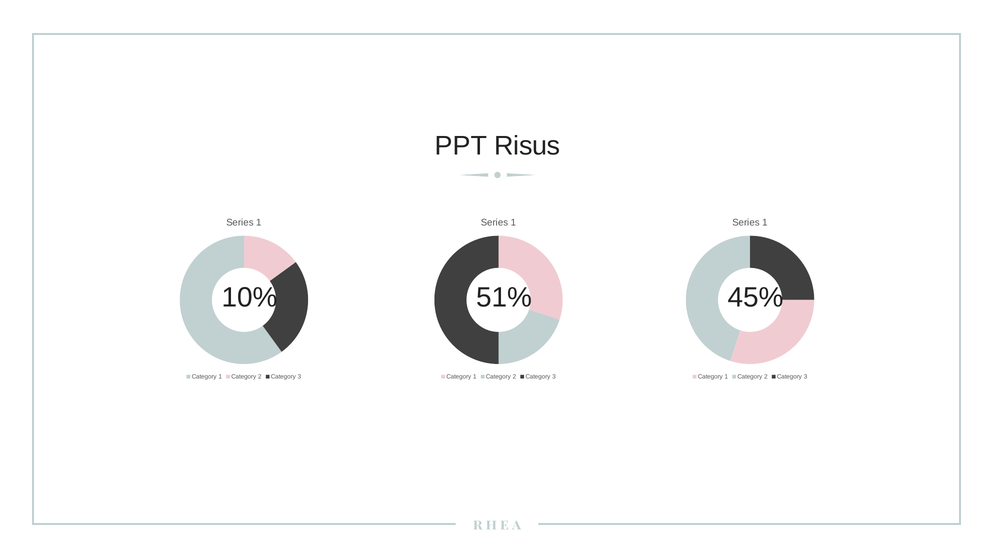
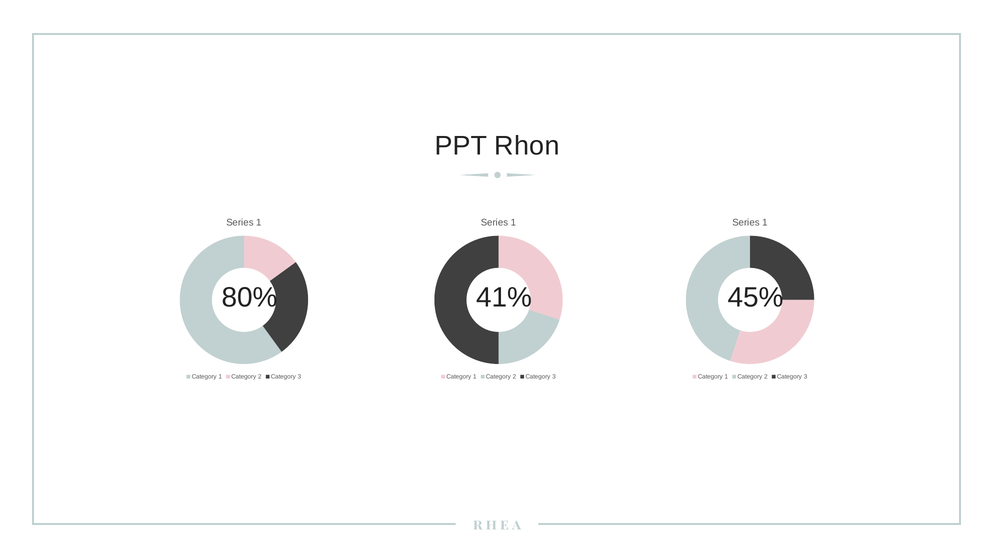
Risus: Risus -> Rhon
10%: 10% -> 80%
51%: 51% -> 41%
